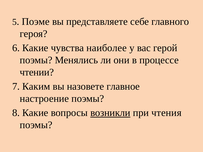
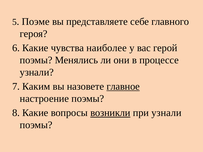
чтении at (37, 72): чтении -> узнали
главное underline: none -> present
при чтения: чтения -> узнали
